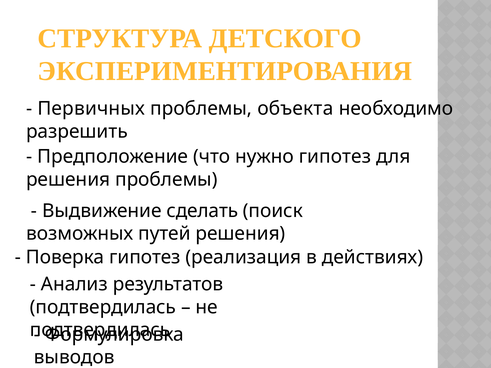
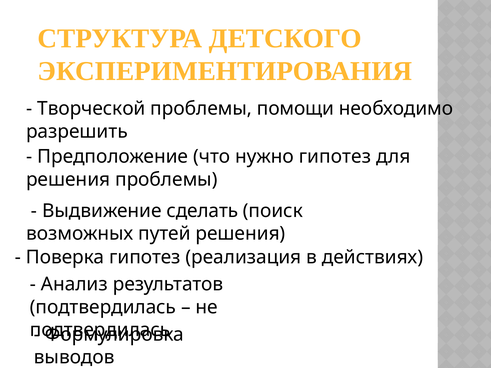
Первичных: Первичных -> Творческой
объекта: объекта -> помощи
